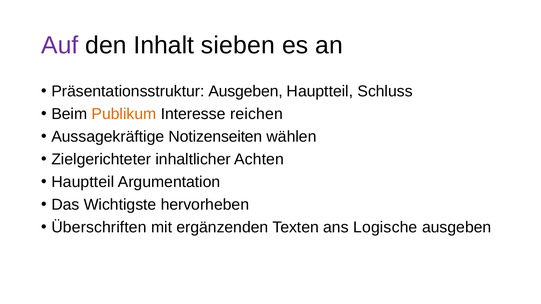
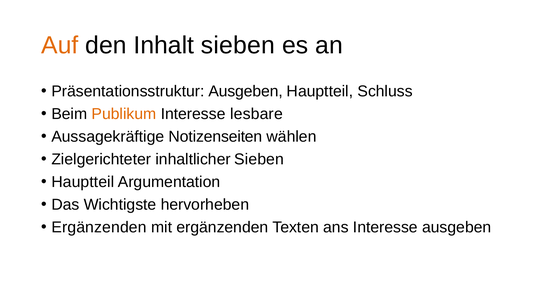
Auf colour: purple -> orange
reichen: reichen -> lesbare
inhaltlicher Achten: Achten -> Sieben
Überschriften at (99, 228): Überschriften -> Ergänzenden
ans Logische: Logische -> Interesse
